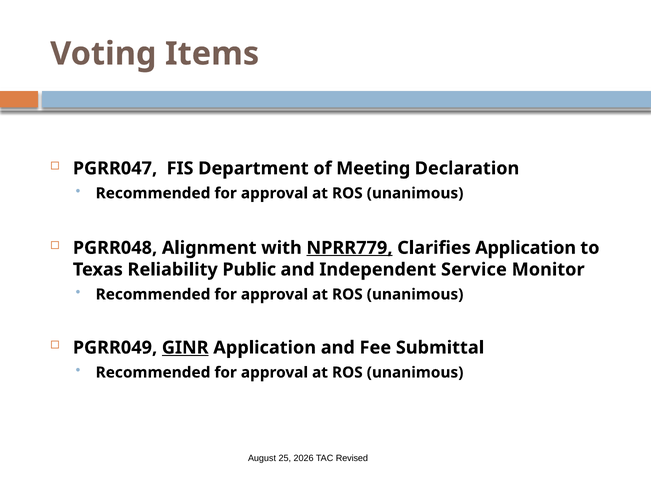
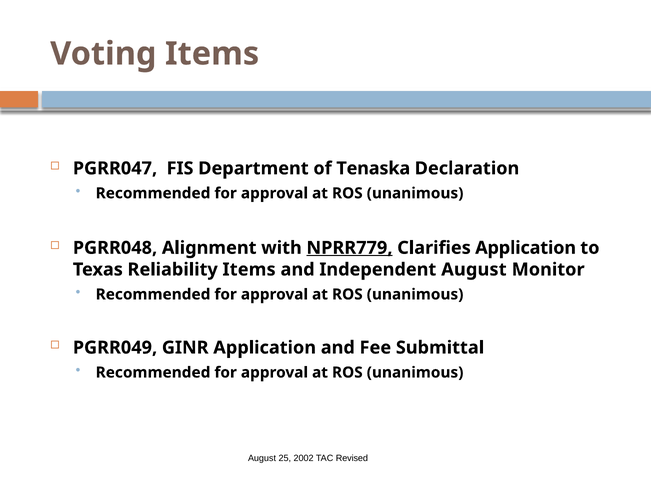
Meeting: Meeting -> Tenaska
Reliability Public: Public -> Items
Independent Service: Service -> August
GINR underline: present -> none
2026: 2026 -> 2002
